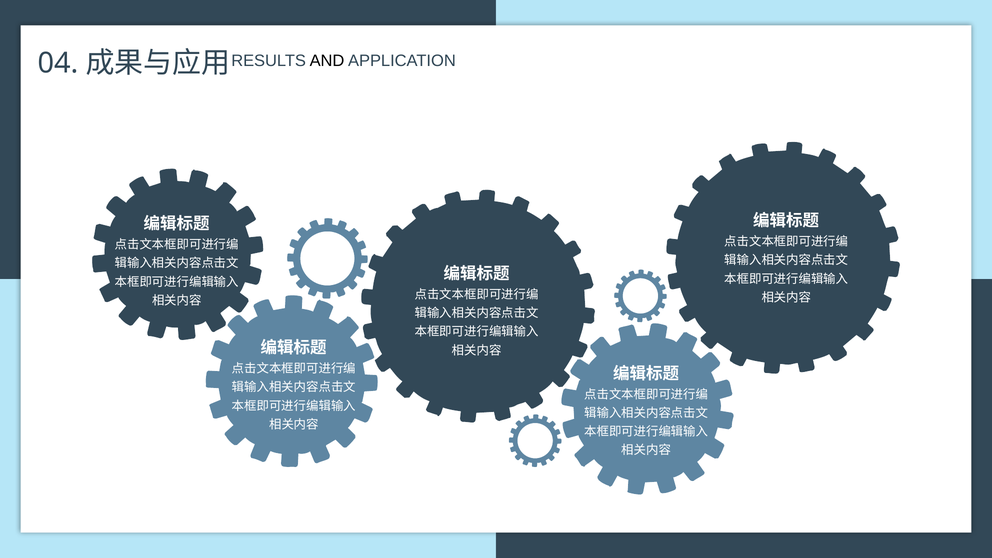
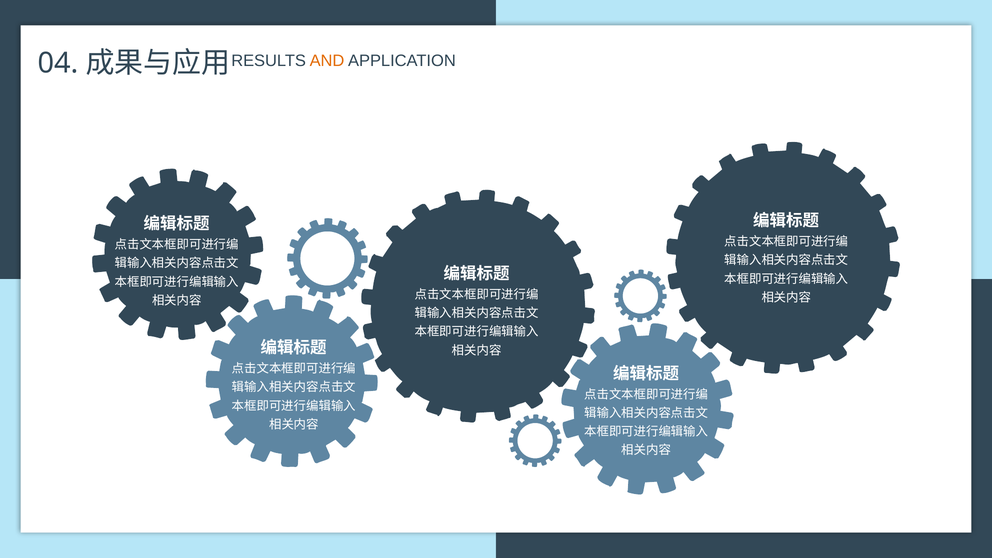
AND colour: black -> orange
